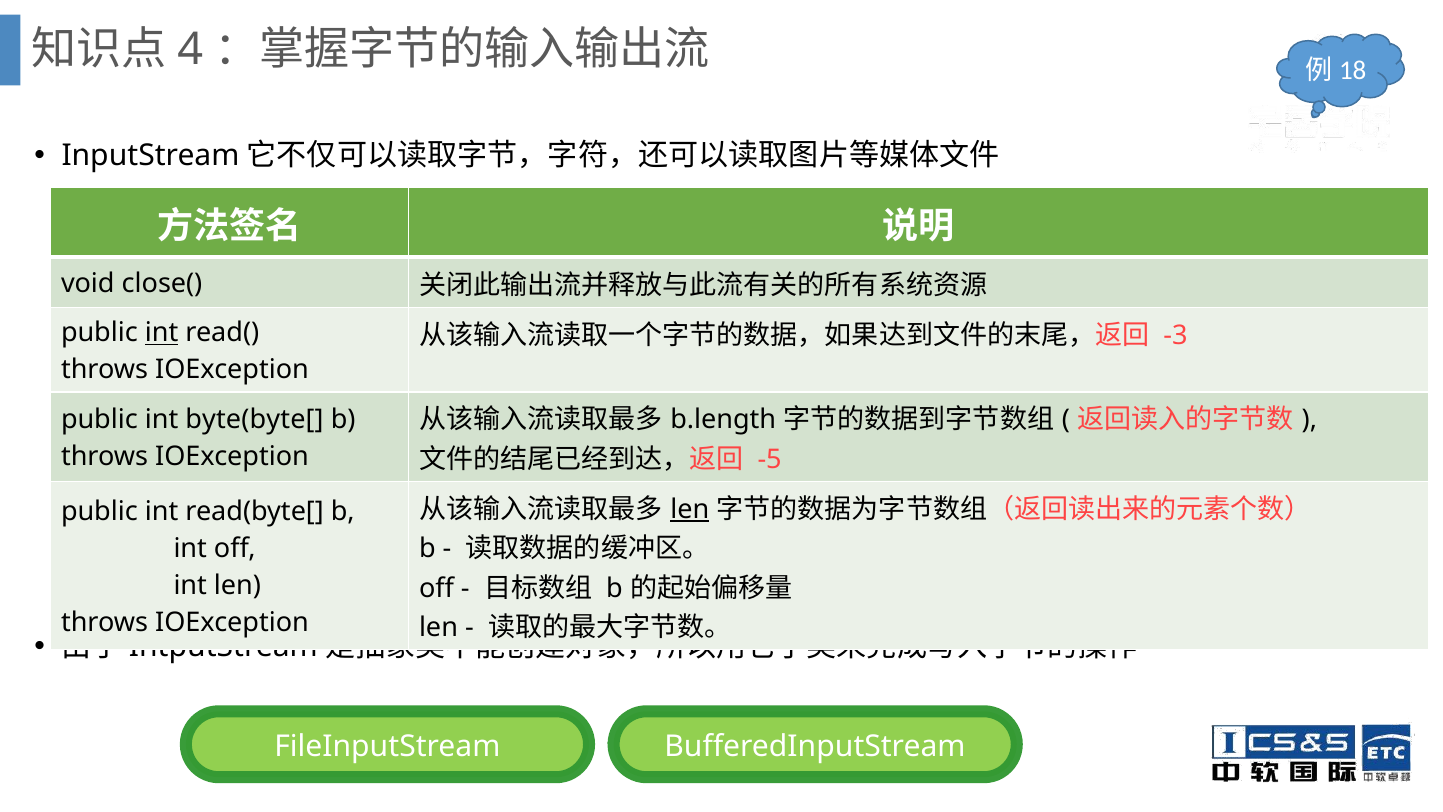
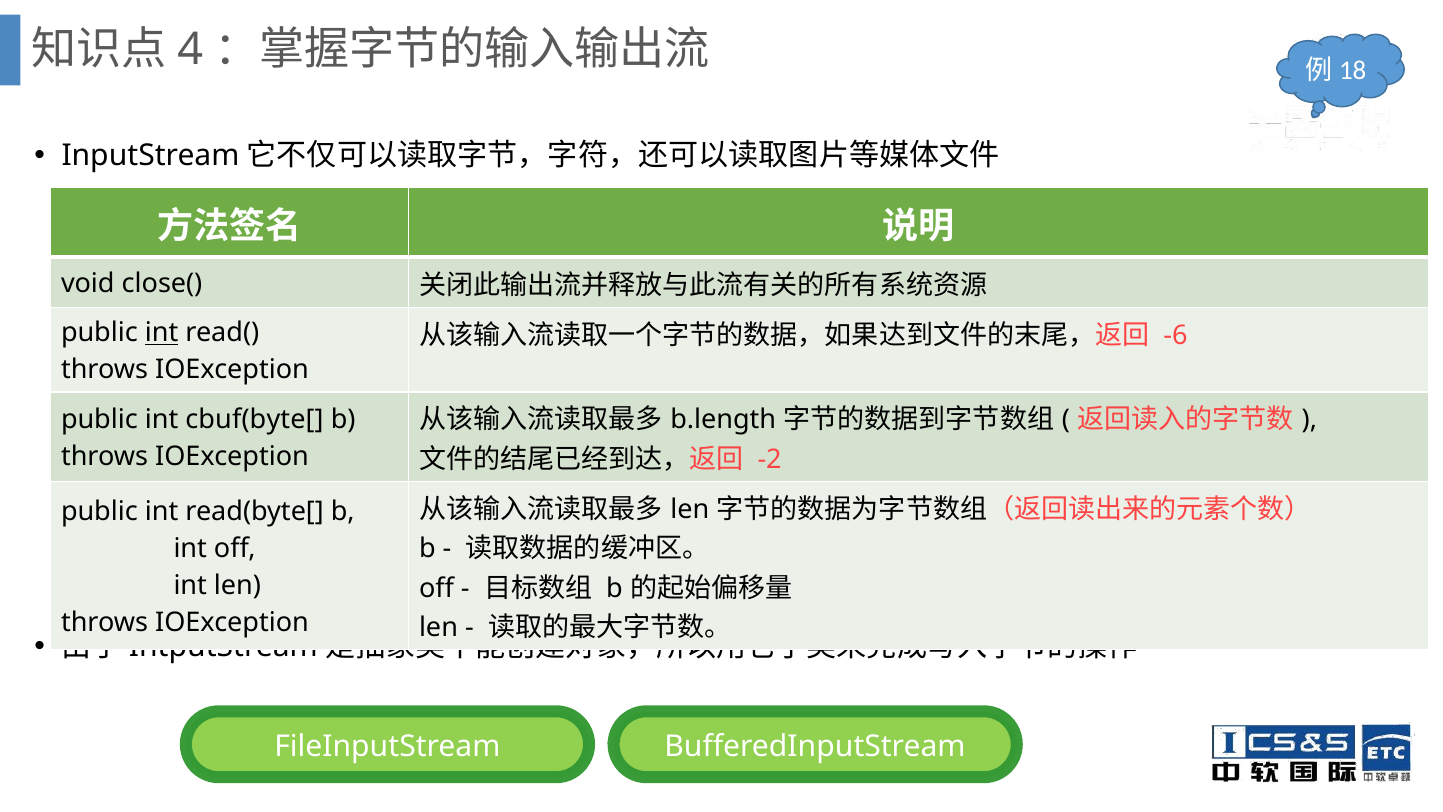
-3: -3 -> -6
byte(byte[: byte(byte[ -> cbuf(byte[
-5: -5 -> -2
len at (690, 509) underline: present -> none
